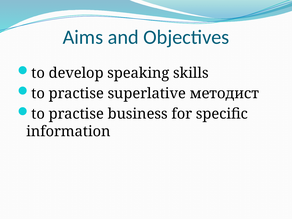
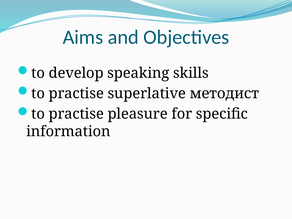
business: business -> pleasure
